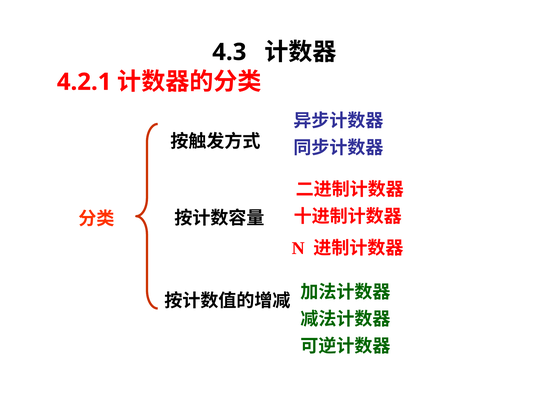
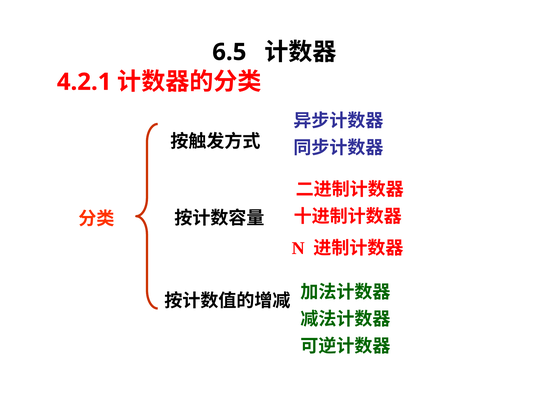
4.3: 4.3 -> 6.5
